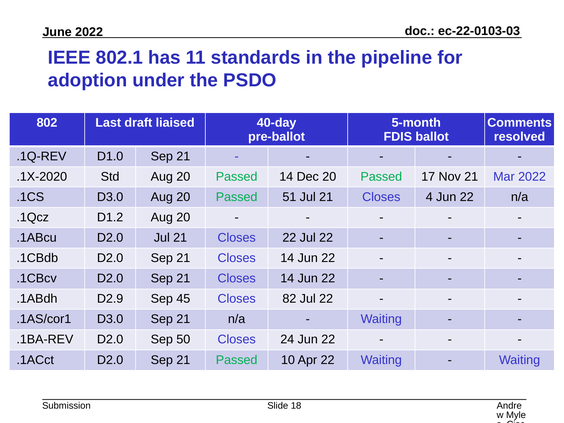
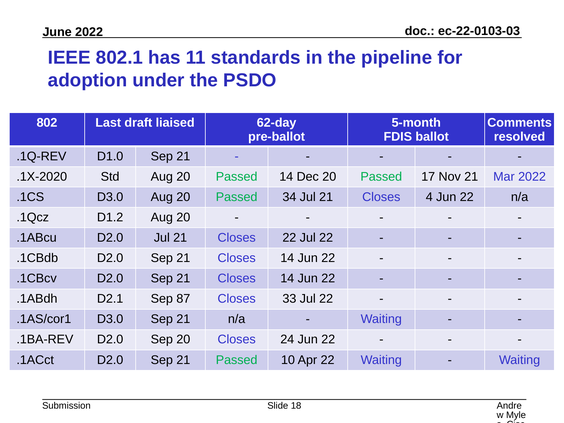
40-day: 40-day -> 62-day
51: 51 -> 34
D2.9: D2.9 -> D2.1
45: 45 -> 87
82: 82 -> 33
Sep 50: 50 -> 20
